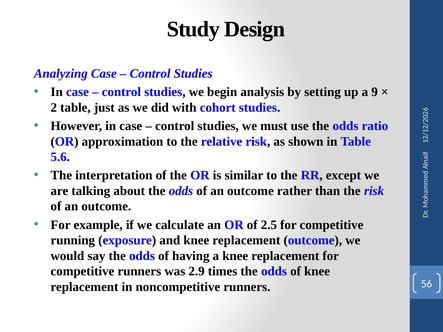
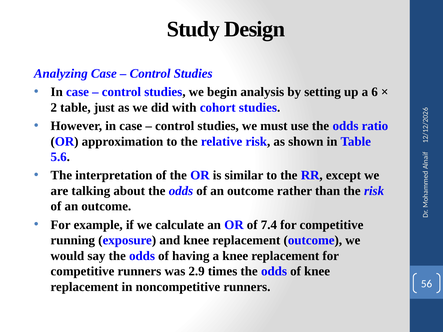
a 9: 9 -> 6
2.5: 2.5 -> 7.4
